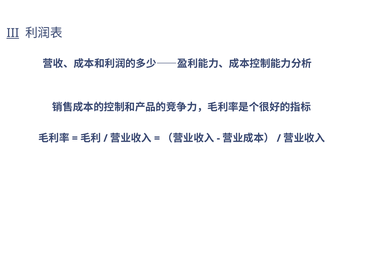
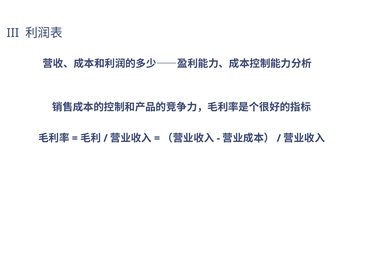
III underline: present -> none
